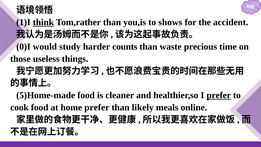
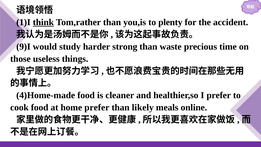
shows: shows -> plenty
0)I: 0)I -> 9)I
counts: counts -> strong
5)Home-made: 5)Home-made -> 4)Home-made
prefer at (219, 95) underline: present -> none
